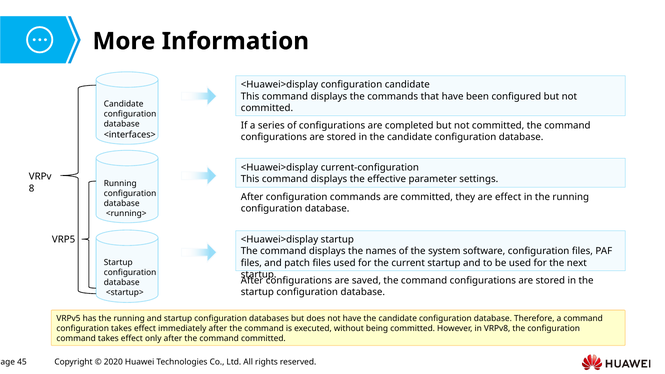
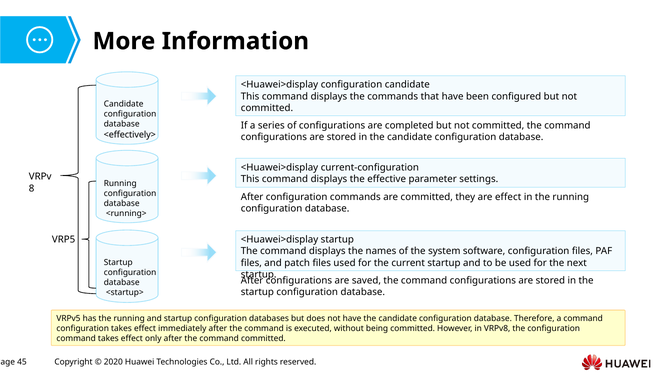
<interfaces>: <interfaces> -> <effectively>
